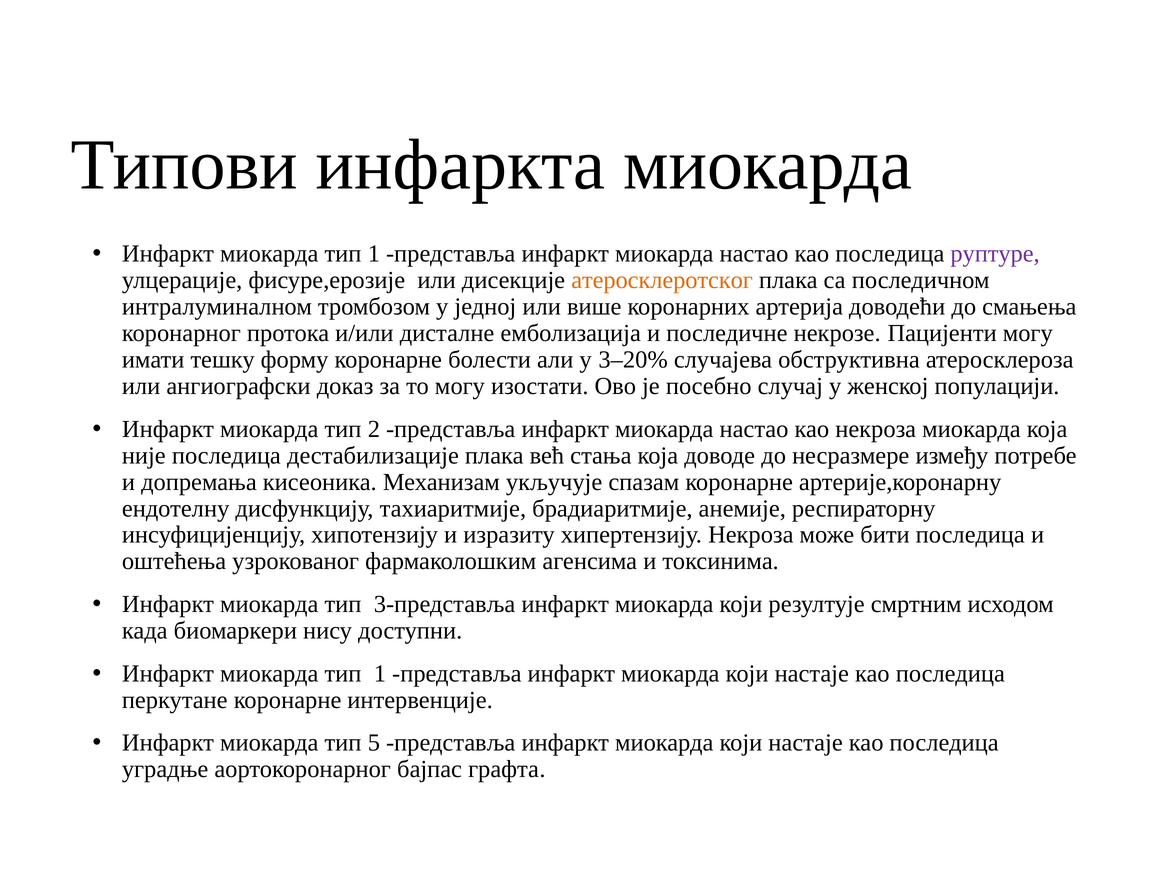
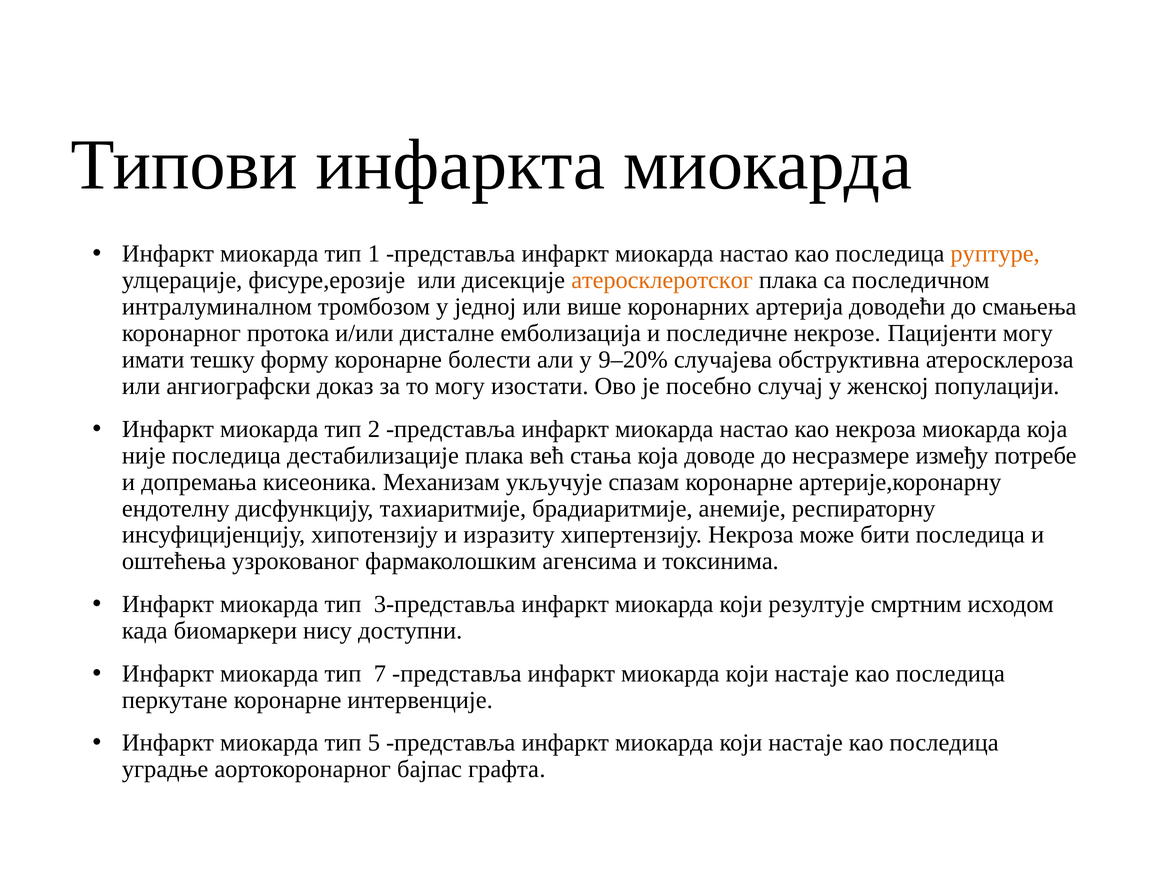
руптуре colour: purple -> orange
3–20%: 3–20% -> 9–20%
1 at (380, 674): 1 -> 7
